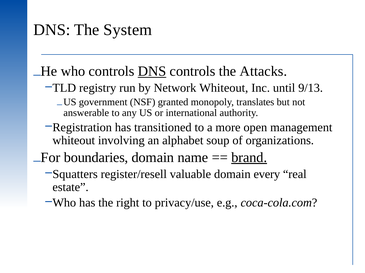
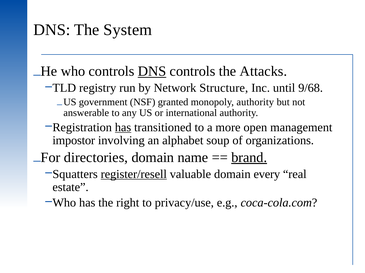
Network Whiteout: Whiteout -> Structure
9/13: 9/13 -> 9/68
monopoly translates: translates -> authority
has at (123, 128) underline: none -> present
whiteout at (74, 141): whiteout -> impostor
boundaries: boundaries -> directories
register/resell underline: none -> present
